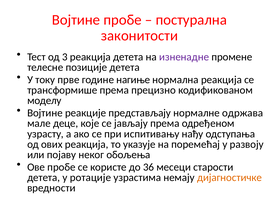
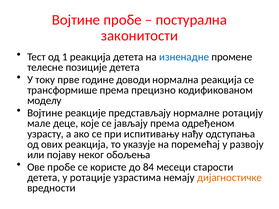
3: 3 -> 1
изненадне colour: purple -> blue
нагиње: нагиње -> доводи
одржава: одржава -> ротацију
36: 36 -> 84
